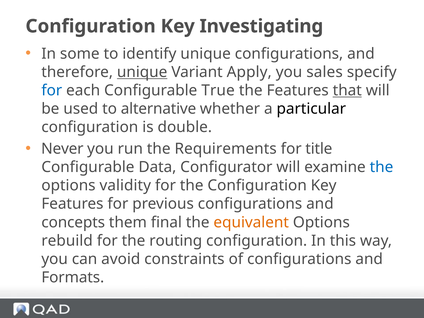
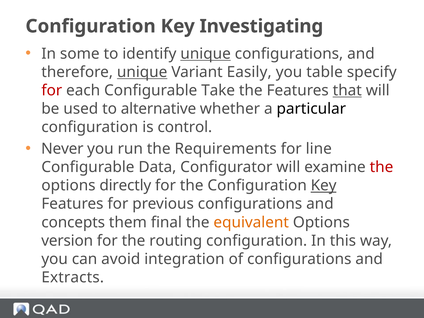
unique at (206, 54) underline: none -> present
Apply: Apply -> Easily
sales: sales -> table
for at (52, 90) colour: blue -> red
True: True -> Take
double: double -> control
title: title -> line
the at (382, 167) colour: blue -> red
validity: validity -> directly
Key at (324, 186) underline: none -> present
rebuild: rebuild -> version
constraints: constraints -> integration
Formats: Formats -> Extracts
